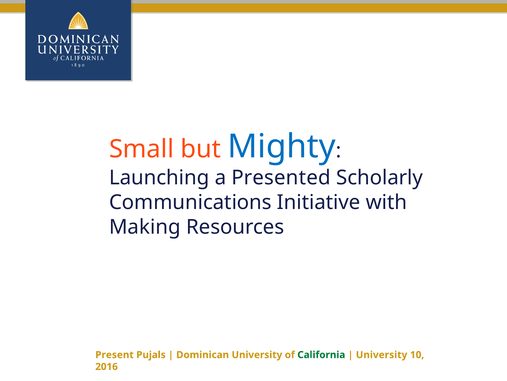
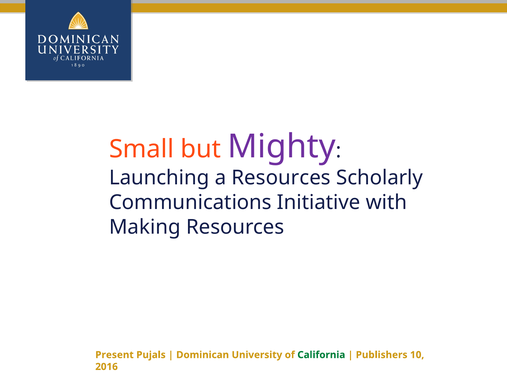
Mighty colour: blue -> purple
a Presented: Presented -> Resources
University at (382, 354): University -> Publishers
